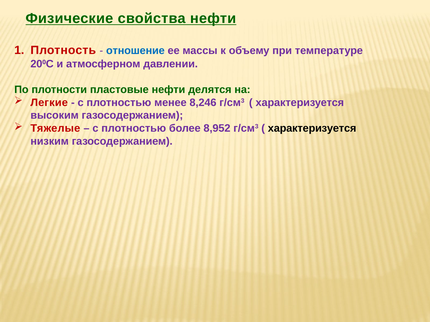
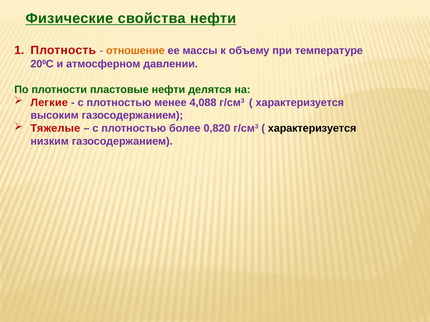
отношение colour: blue -> orange
8,246: 8,246 -> 4,088
8,952: 8,952 -> 0,820
